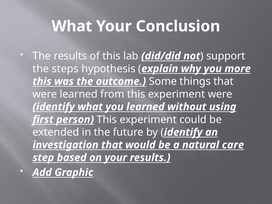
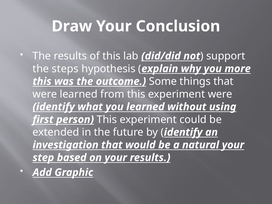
What at (72, 26): What -> Draw
natural care: care -> your
